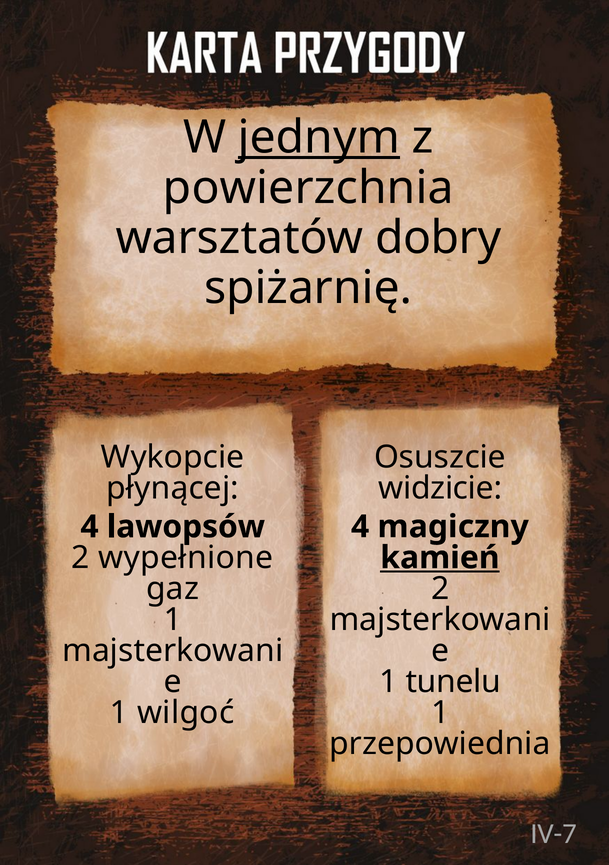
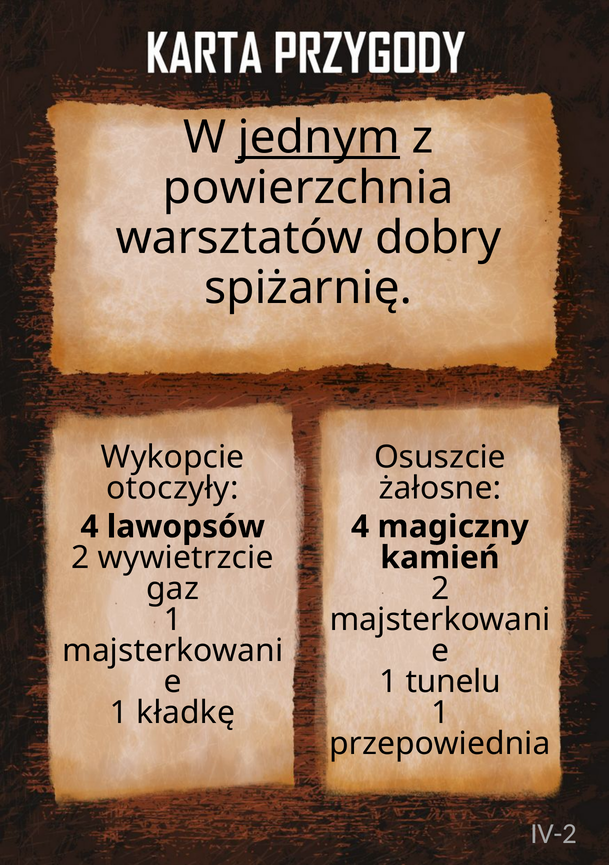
płynącej: płynącej -> otoczyły
widzicie: widzicie -> żałosne
wypełnione: wypełnione -> wywietrzcie
kamień underline: present -> none
wilgoć: wilgoć -> kładkę
IV-7: IV-7 -> IV-2
